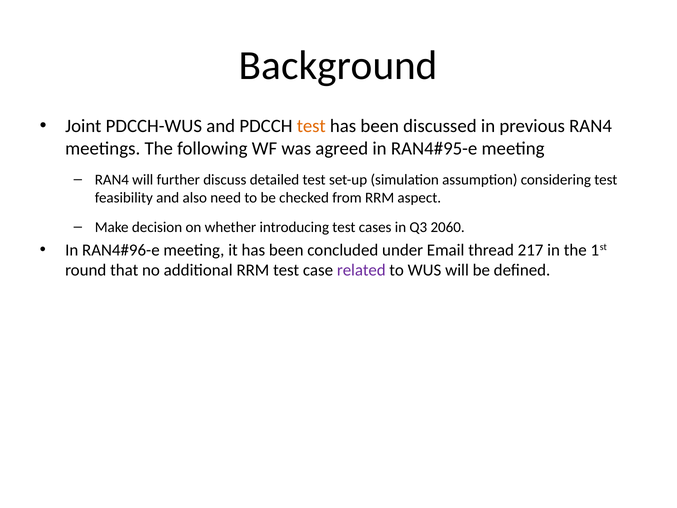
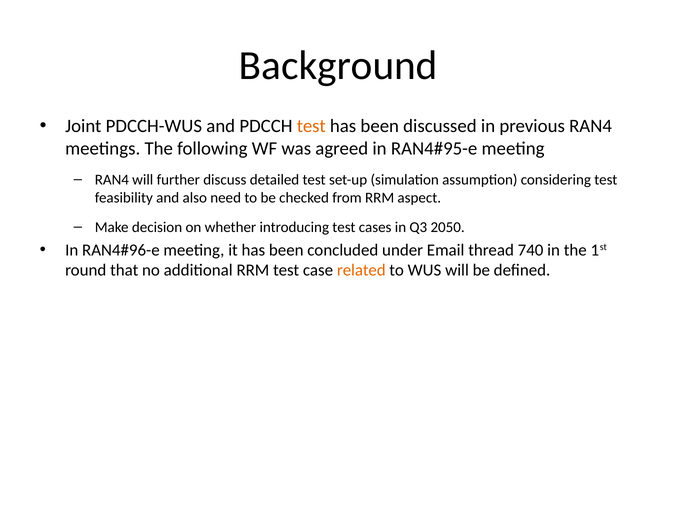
2060: 2060 -> 2050
217: 217 -> 740
related colour: purple -> orange
